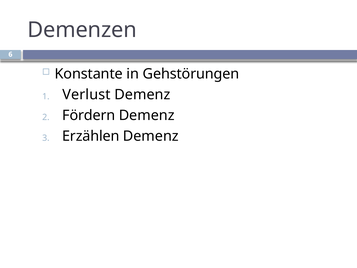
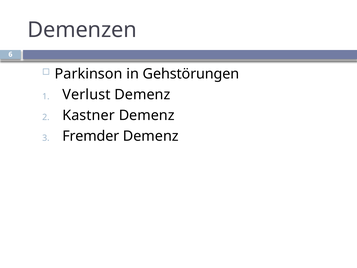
Konstante: Konstante -> Parkinson
Fördern: Fördern -> Kastner
Erzählen: Erzählen -> Fremder
